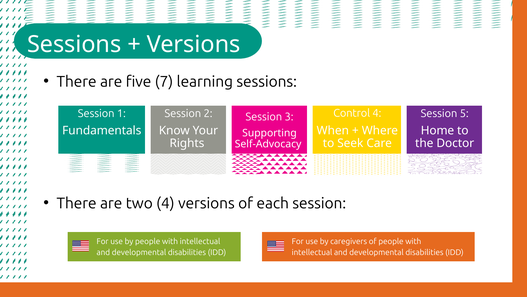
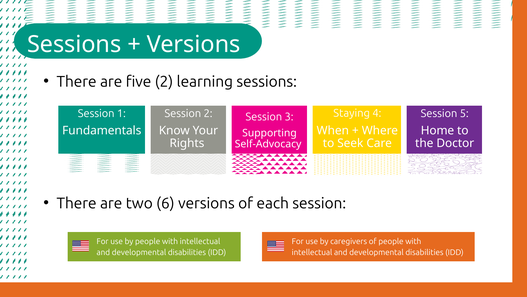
five 7: 7 -> 2
Control: Control -> Staying
two 4: 4 -> 6
